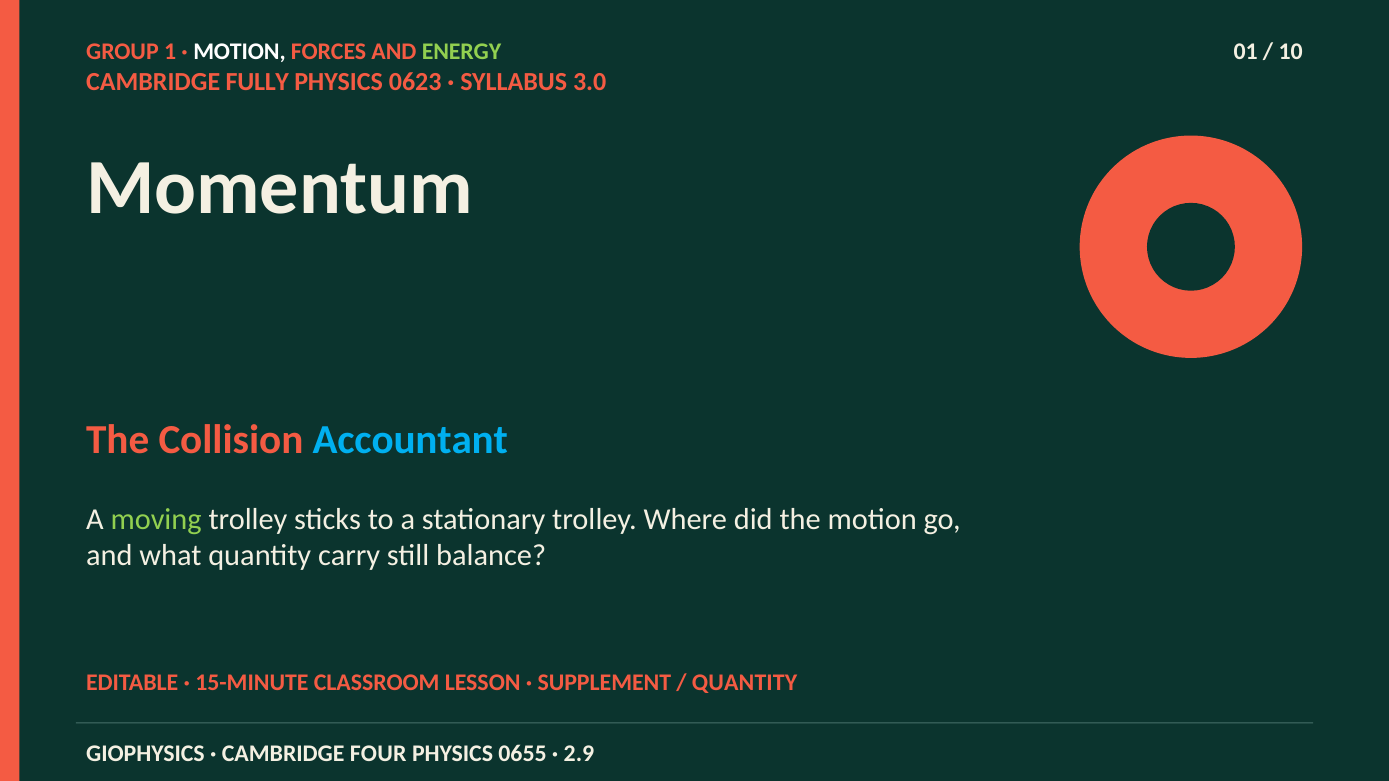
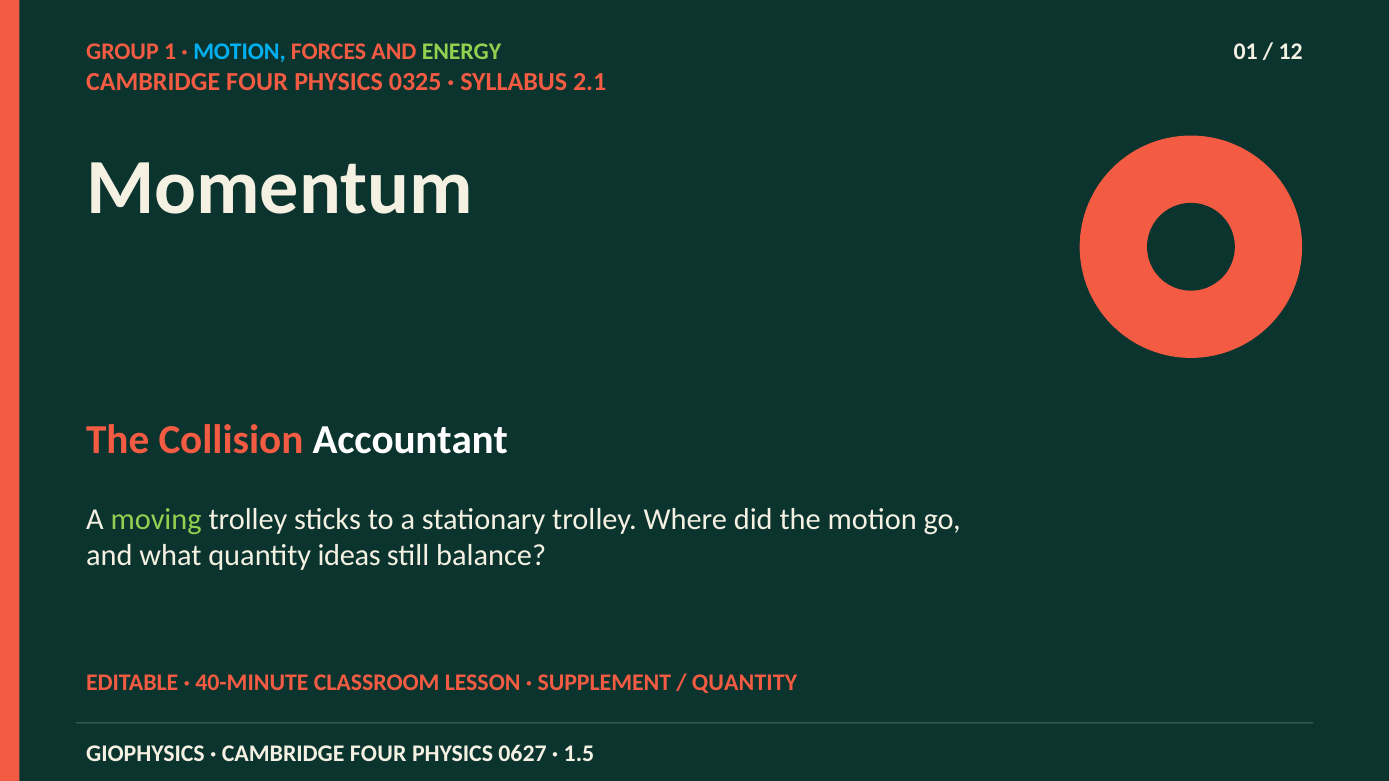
MOTION at (239, 51) colour: white -> light blue
10: 10 -> 12
FULLY at (257, 82): FULLY -> FOUR
0623: 0623 -> 0325
3.0: 3.0 -> 2.1
Accountant colour: light blue -> white
carry: carry -> ideas
15-MINUTE: 15-MINUTE -> 40-MINUTE
0655: 0655 -> 0627
2.9: 2.9 -> 1.5
